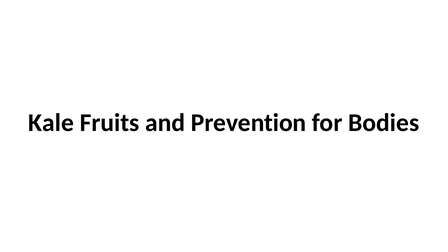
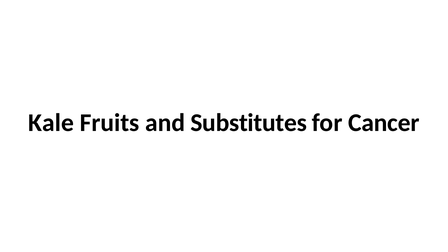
Prevention: Prevention -> Substitutes
Bodies: Bodies -> Cancer
